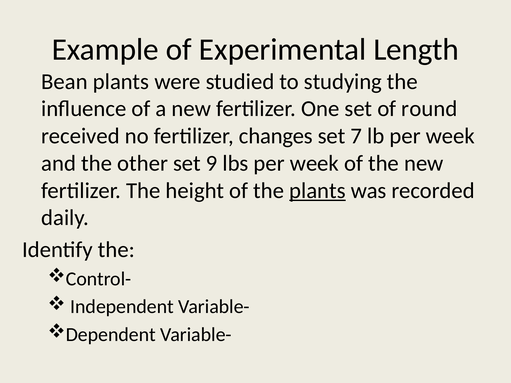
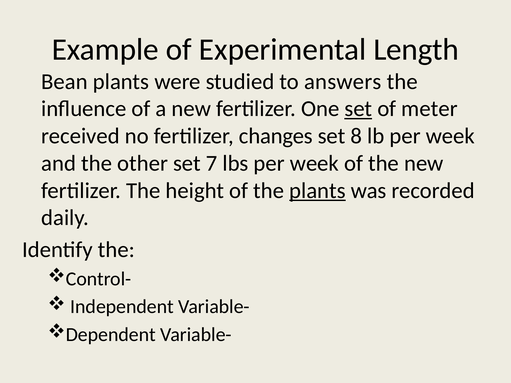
studying: studying -> answers
set at (358, 109) underline: none -> present
round: round -> meter
7: 7 -> 8
9: 9 -> 7
